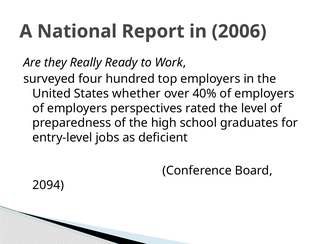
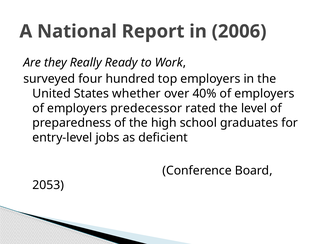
perspectives: perspectives -> predecessor
2094: 2094 -> 2053
